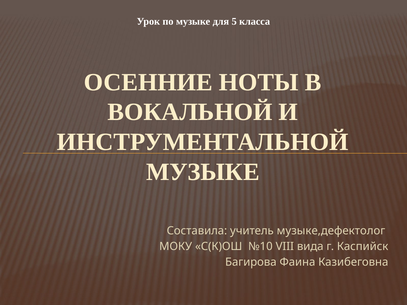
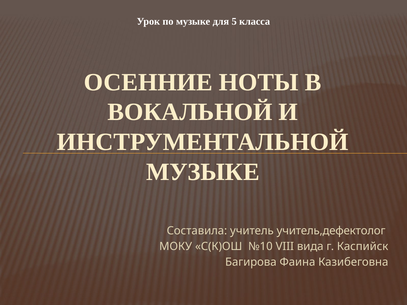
музыке,дефектолог: музыке,дефектолог -> учитель,дефектолог
